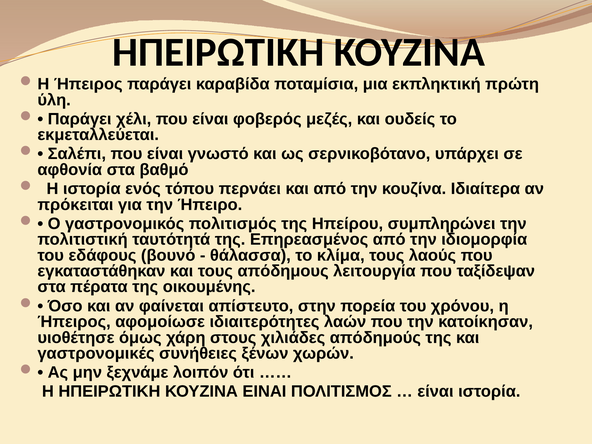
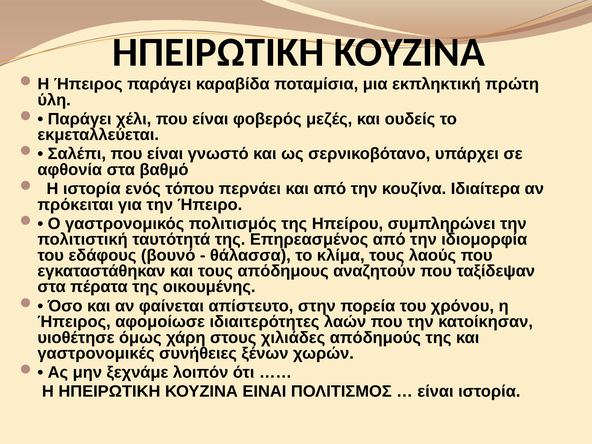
λειτουργία: λειτουργία -> αναζητούν
